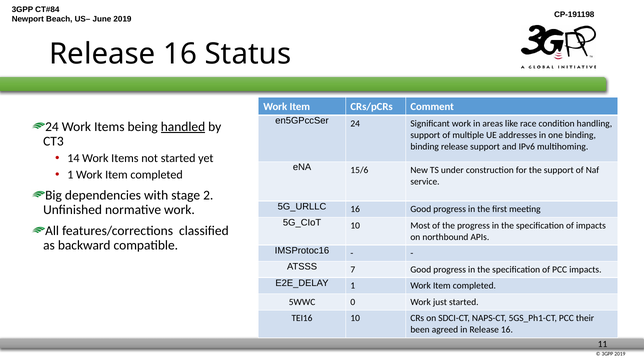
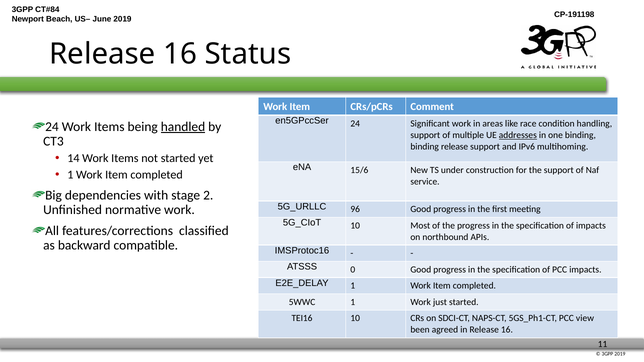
addresses underline: none -> present
16 at (355, 209): 16 -> 96
7: 7 -> 0
5WWC 0: 0 -> 1
their: their -> view
